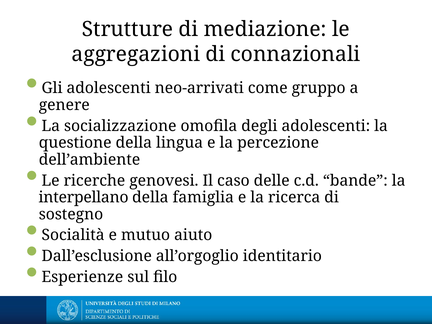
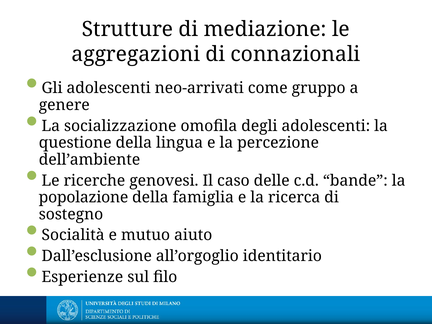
interpellano: interpellano -> popolazione
